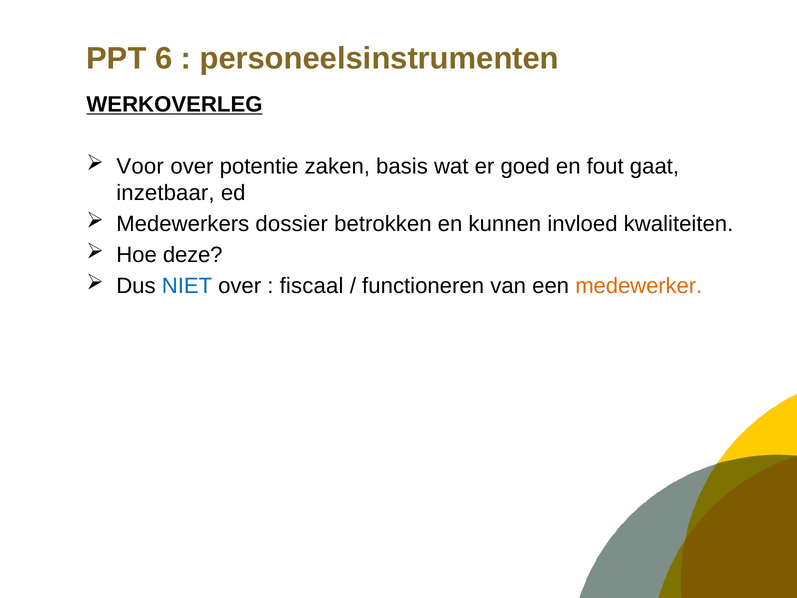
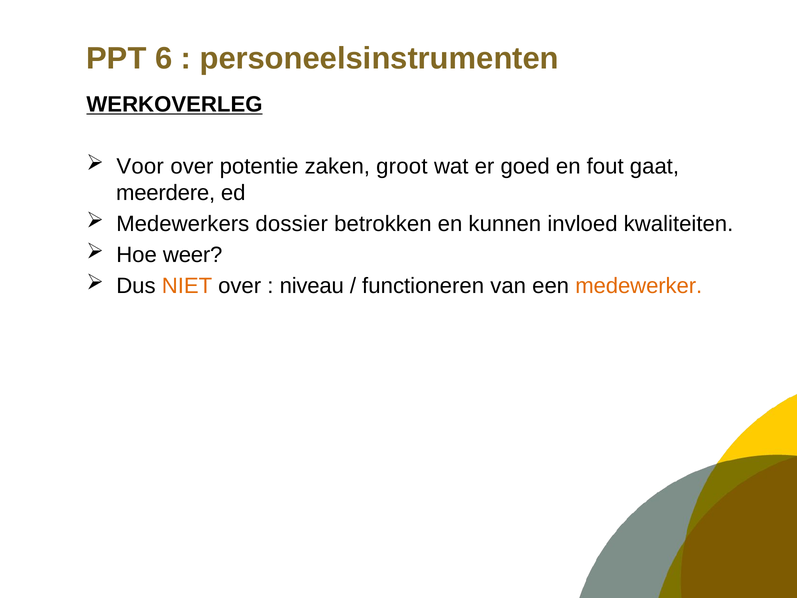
basis: basis -> groot
inzetbaar: inzetbaar -> meerdere
deze: deze -> weer
NIET colour: blue -> orange
fiscaal: fiscaal -> niveau
